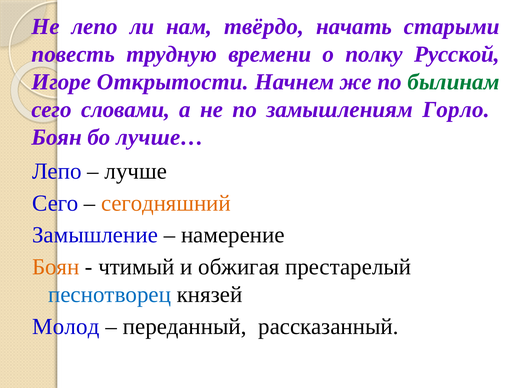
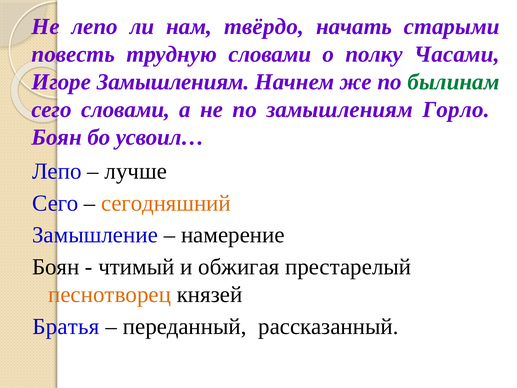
трудную времени: времени -> словами
Русской: Русской -> Часами
Игоре Открытости: Открытости -> Замышлениям
лучше…: лучше… -> усвоил…
Боян at (56, 267) colour: orange -> black
песнотворец colour: blue -> orange
Молод: Молод -> Братья
